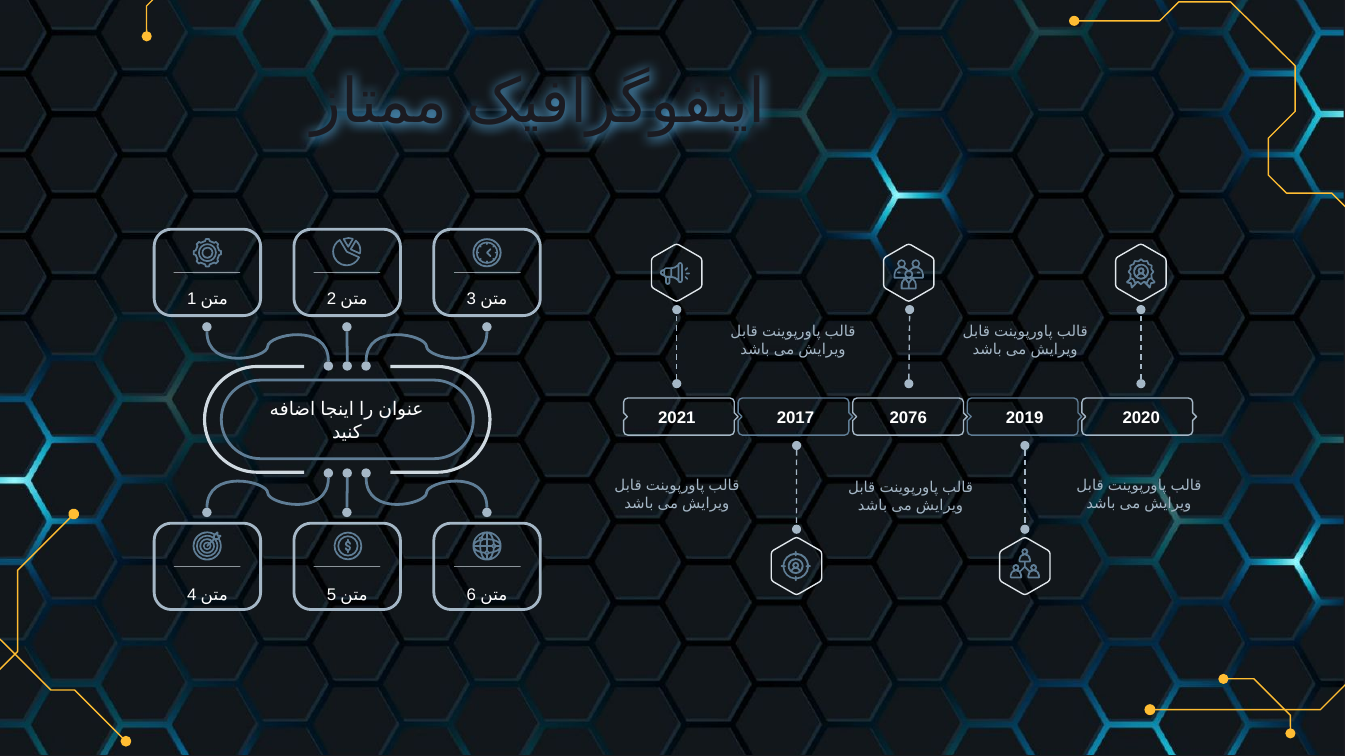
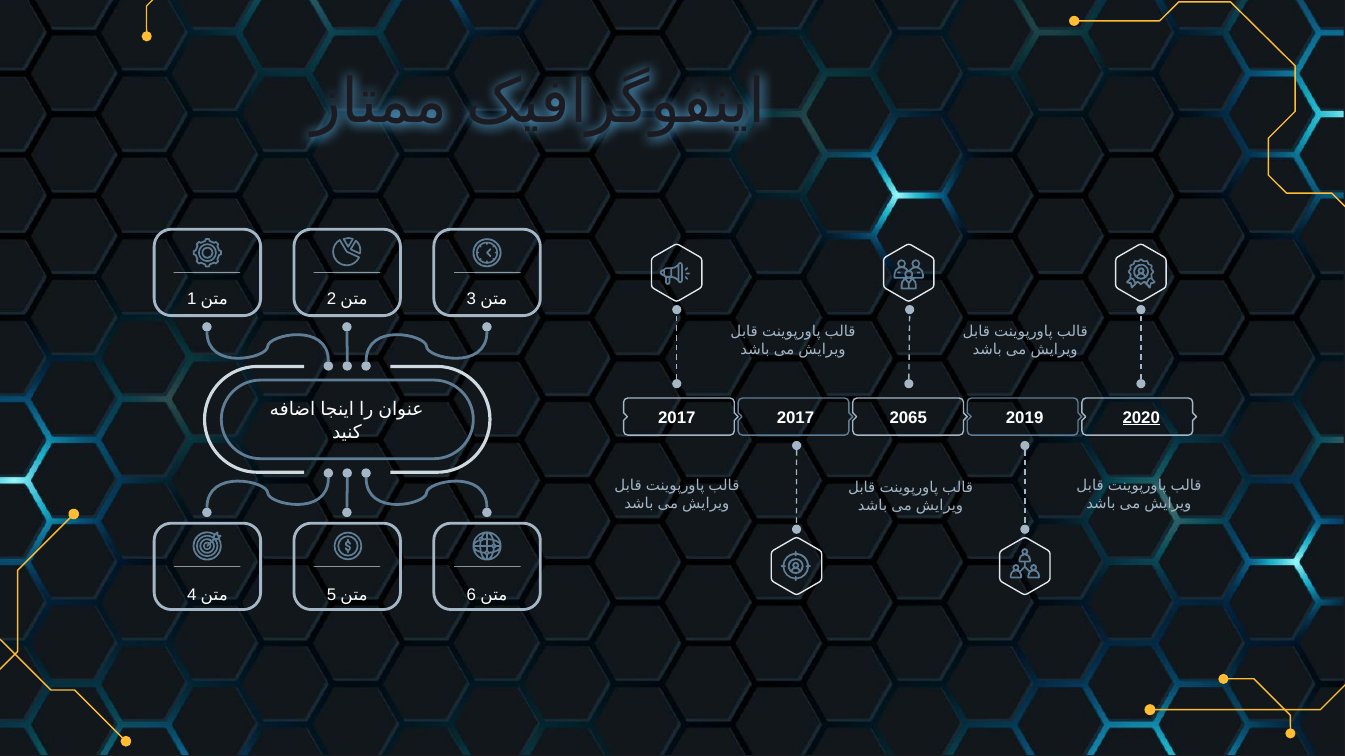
2021 at (677, 418): 2021 -> 2017
2076: 2076 -> 2065
2020 underline: none -> present
